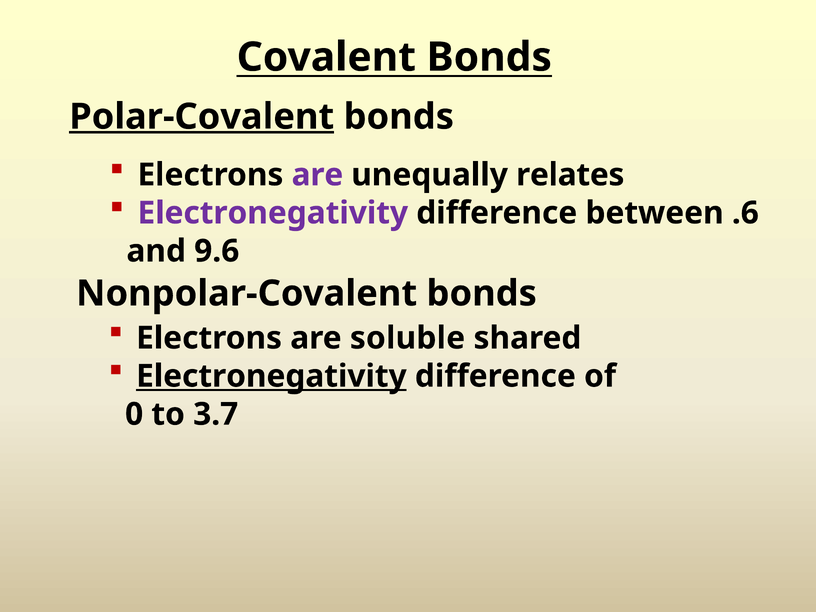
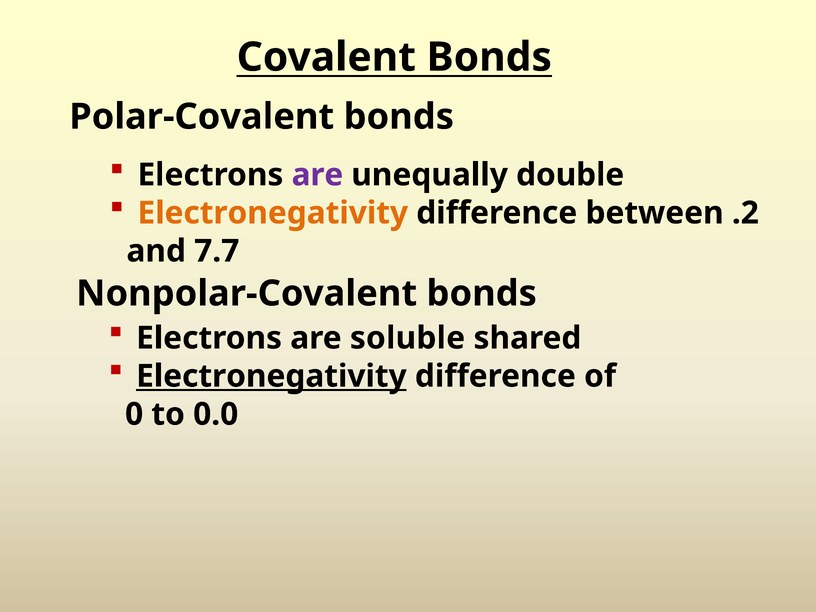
Polar-Covalent underline: present -> none
relates: relates -> double
Electronegativity at (273, 213) colour: purple -> orange
.6: .6 -> .2
9.6: 9.6 -> 7.7
3.7: 3.7 -> 0.0
